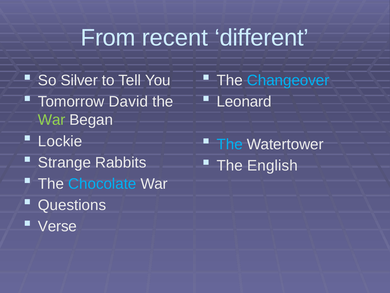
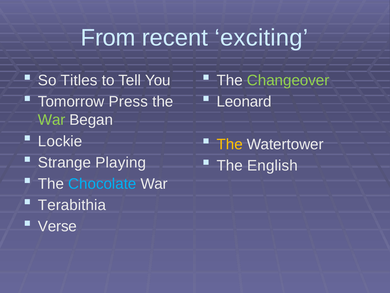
different: different -> exciting
Silver: Silver -> Titles
Changeover colour: light blue -> light green
David: David -> Press
The at (230, 144) colour: light blue -> yellow
Rabbits: Rabbits -> Playing
Questions: Questions -> Terabithia
